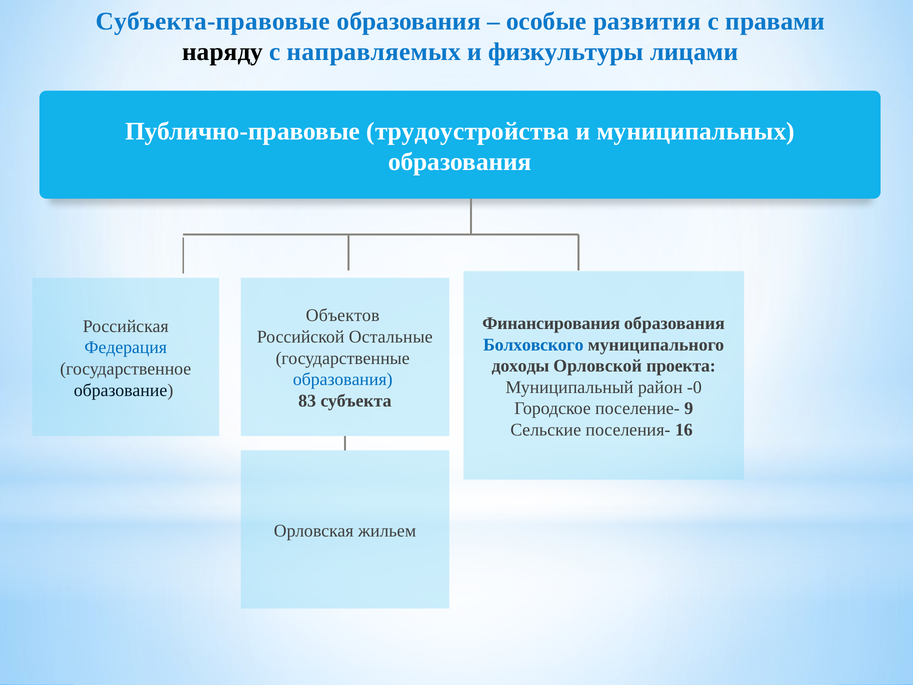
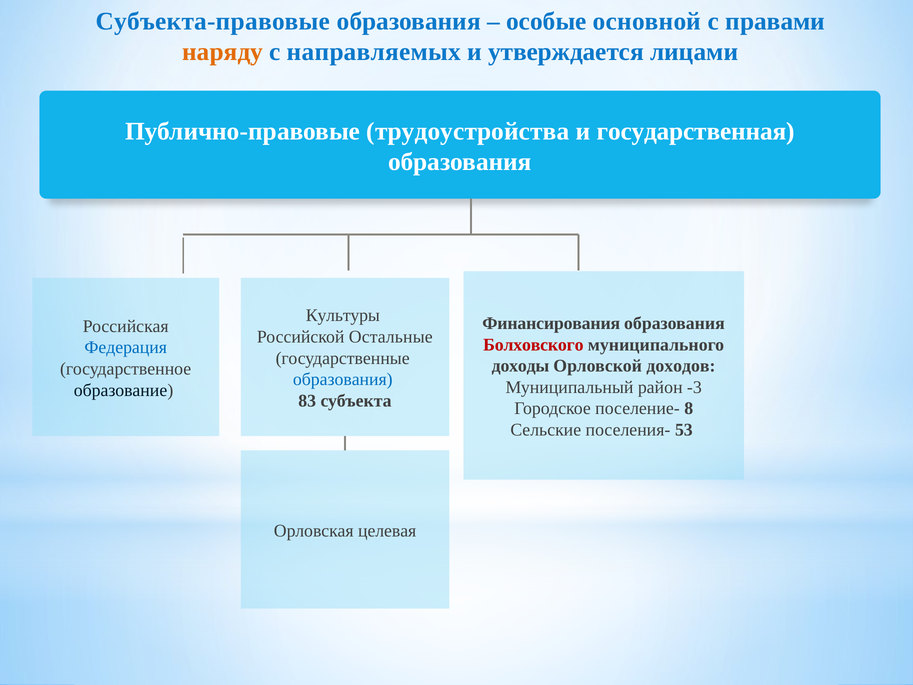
развития: развития -> основной
наряду colour: black -> orange
физкультуры: физкультуры -> утверждается
муниципальных: муниципальных -> государственная
Объектов: Объектов -> Культуры
Болховского colour: blue -> red
проекта: проекта -> доходов
-0: -0 -> -3
9: 9 -> 8
16: 16 -> 53
жильем: жильем -> целевая
